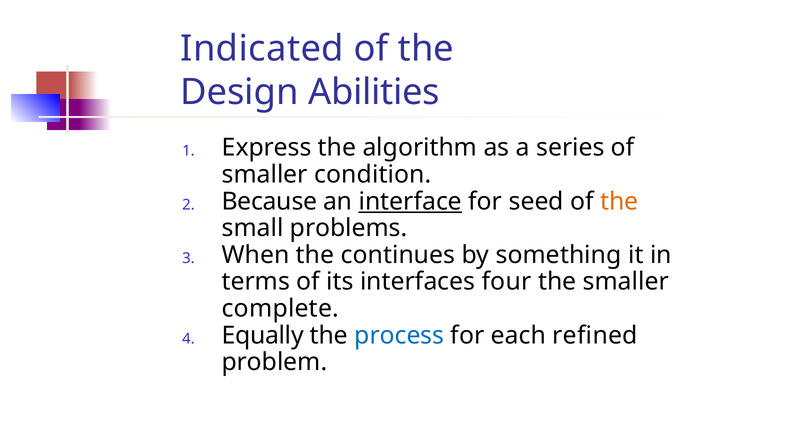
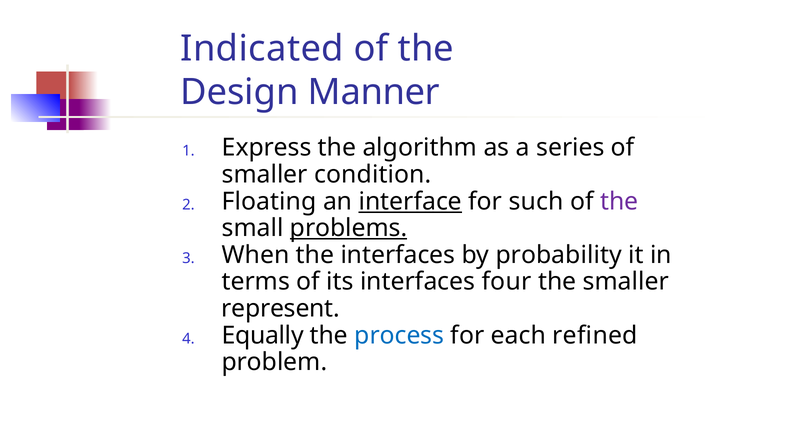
Abilities: Abilities -> Manner
Because: Because -> Floating
seed: seed -> such
the at (619, 201) colour: orange -> purple
problems underline: none -> present
the continues: continues -> interfaces
something: something -> probability
complete: complete -> represent
